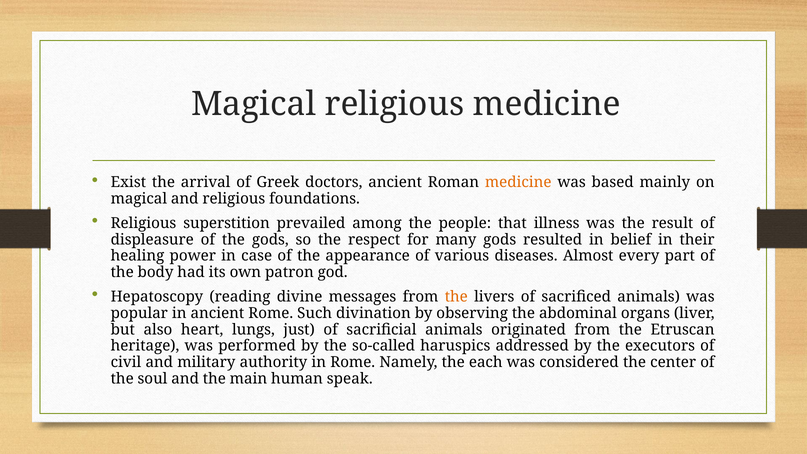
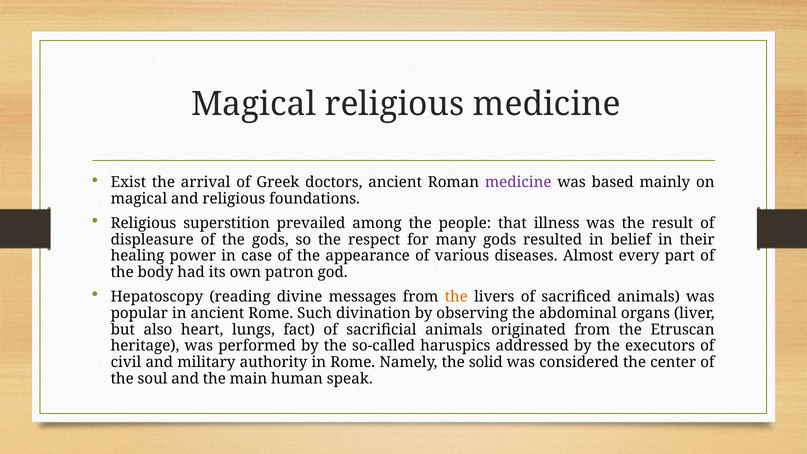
medicine at (518, 182) colour: orange -> purple
just: just -> fact
each: each -> solid
